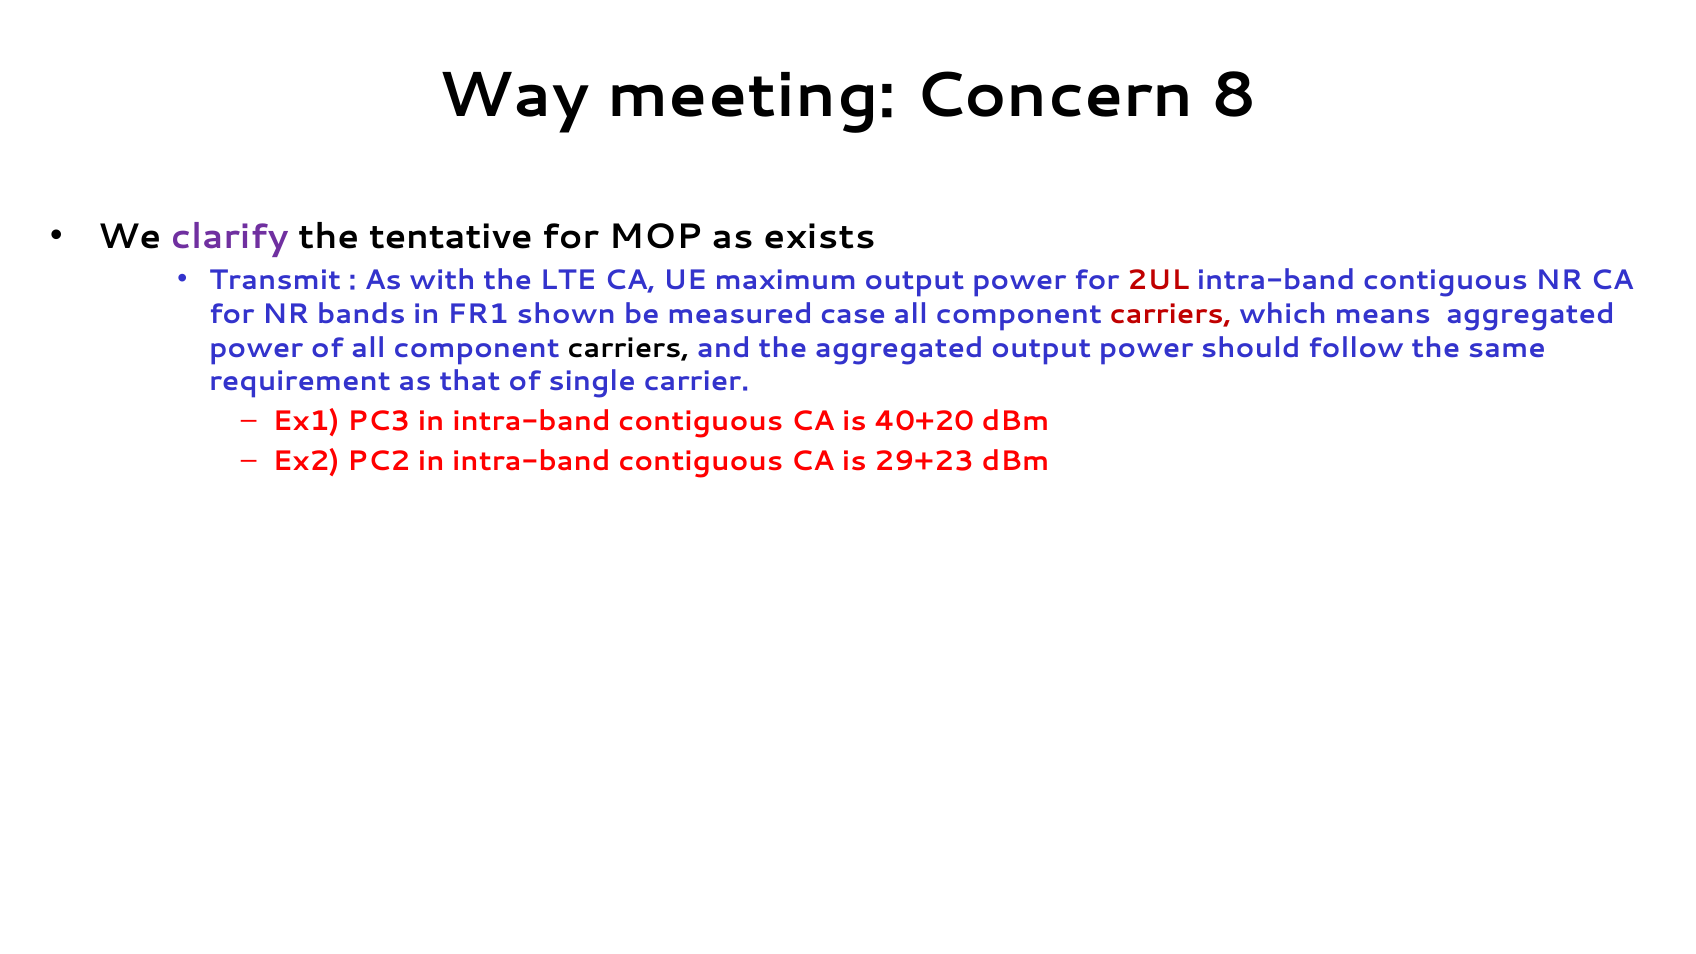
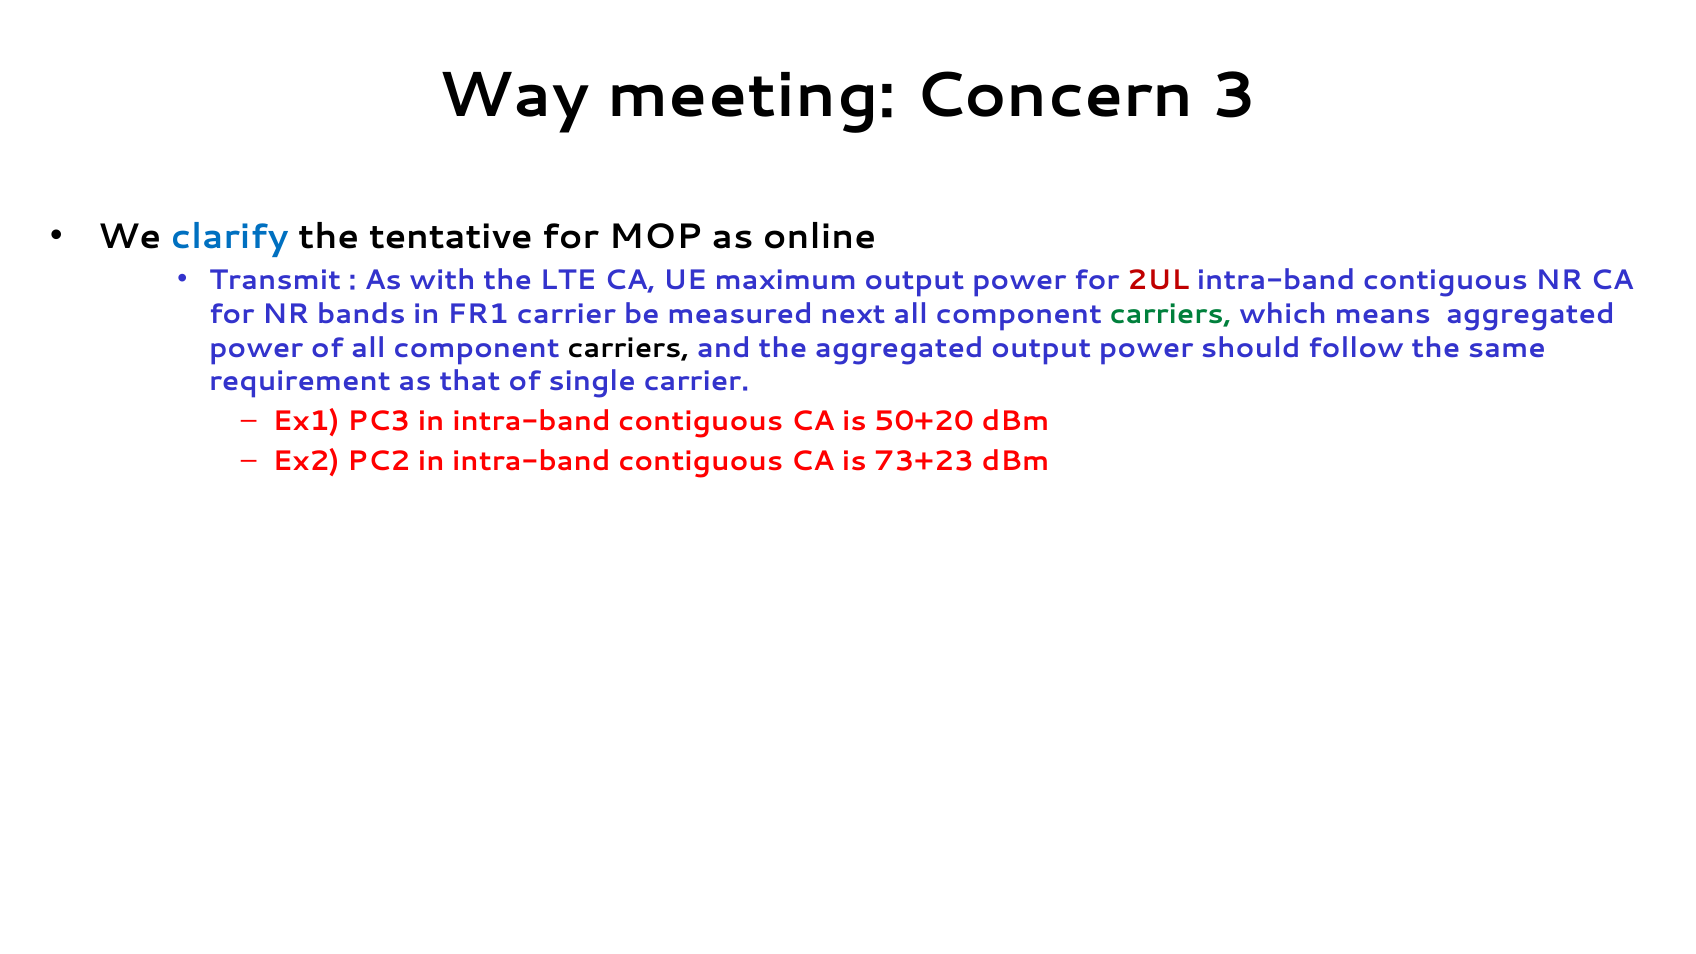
8: 8 -> 3
clarify colour: purple -> blue
exists: exists -> online
FR1 shown: shown -> carrier
case: case -> next
carriers at (1171, 314) colour: red -> green
40+20: 40+20 -> 50+20
29+23: 29+23 -> 73+23
